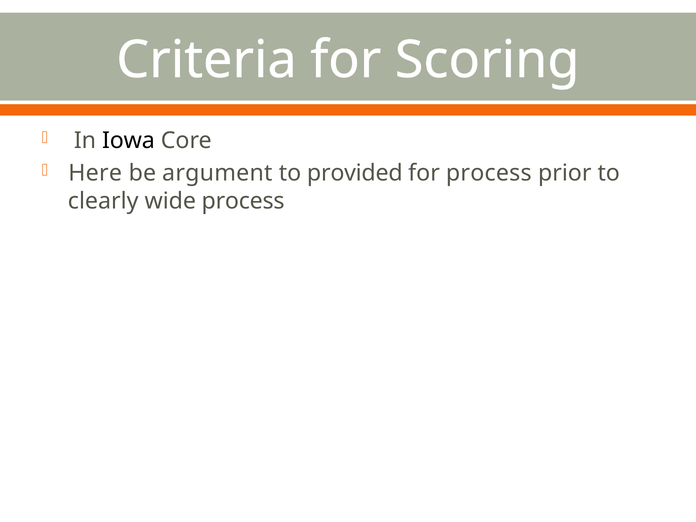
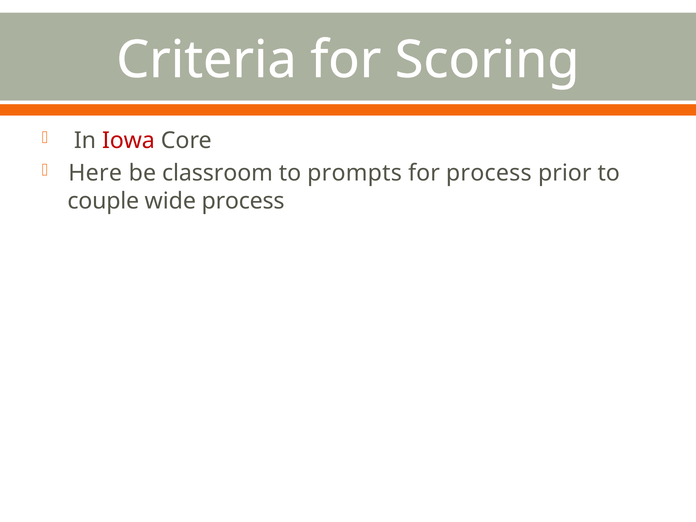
Iowa colour: black -> red
argument: argument -> classroom
provided: provided -> prompts
clearly: clearly -> couple
